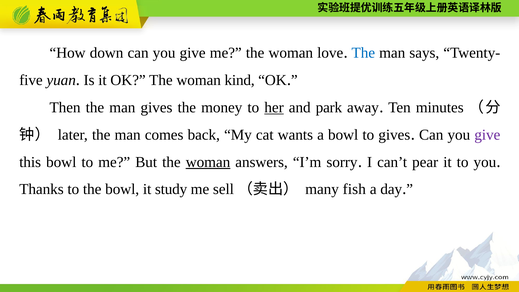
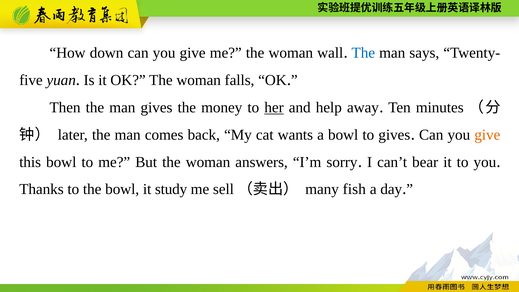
love: love -> wall
kind: kind -> falls
park: park -> help
give at (487, 135) colour: purple -> orange
woman at (208, 162) underline: present -> none
pear: pear -> bear
